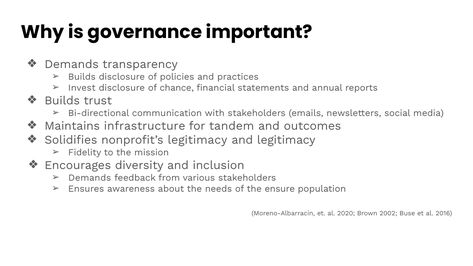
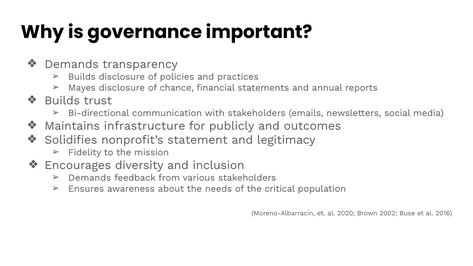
Invest: Invest -> Mayes
tandem: tandem -> publicly
nonprofit’s legitimacy: legitimacy -> statement
ensure: ensure -> critical
